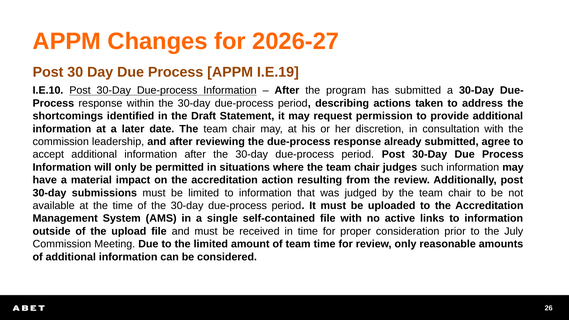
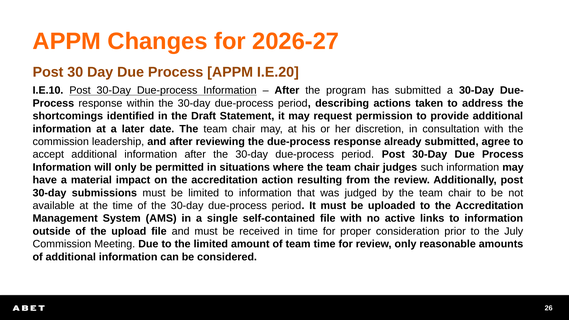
I.E.19: I.E.19 -> I.E.20
